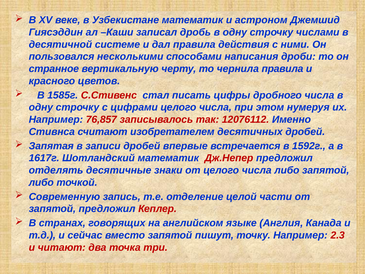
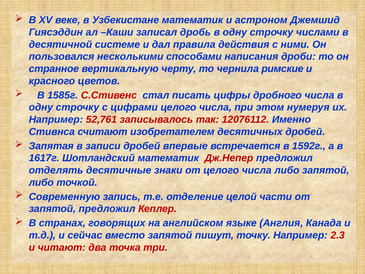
чернила правила: правила -> римские
76,857: 76,857 -> 52,761
